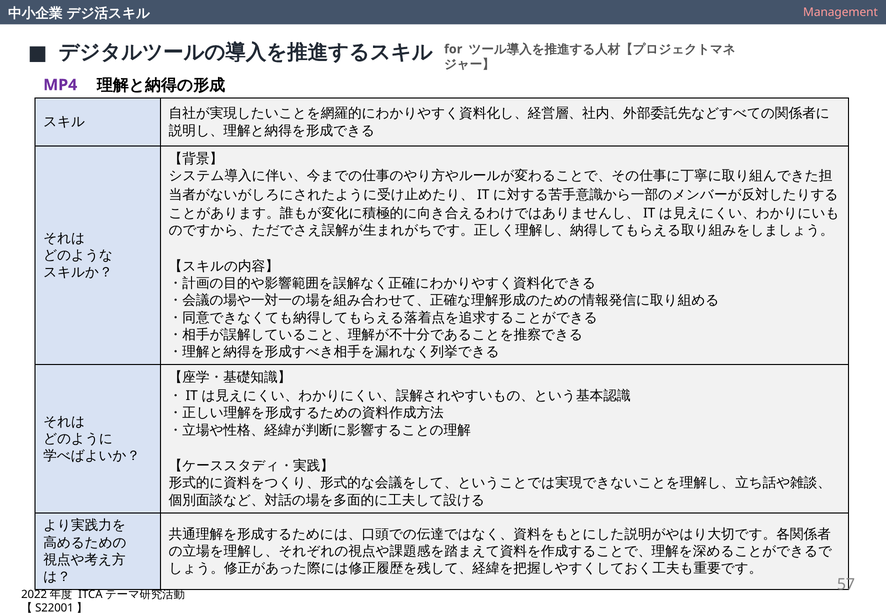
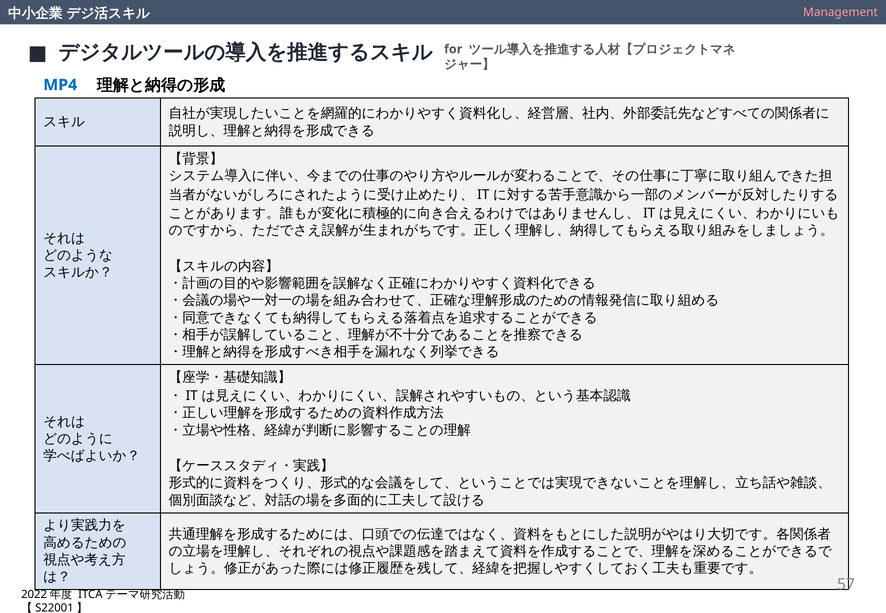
MP4 colour: purple -> blue
